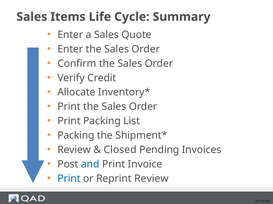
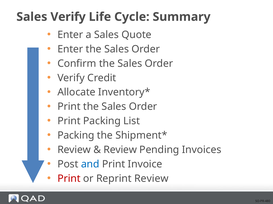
Sales Items: Items -> Verify
Closed at (120, 150): Closed -> Review
Print at (69, 179) colour: blue -> red
